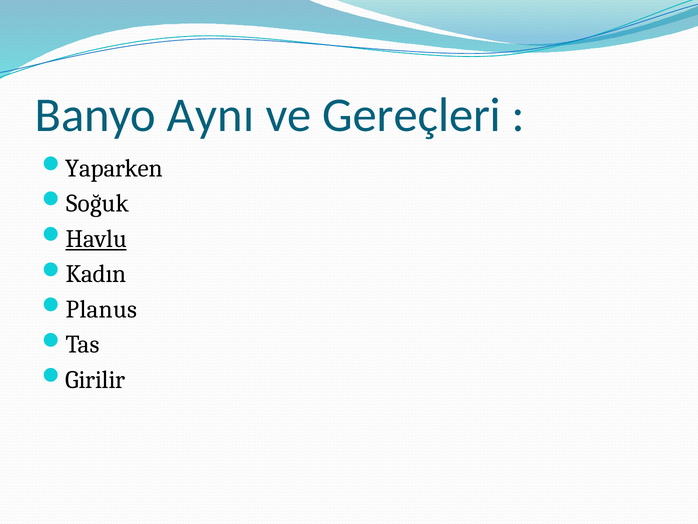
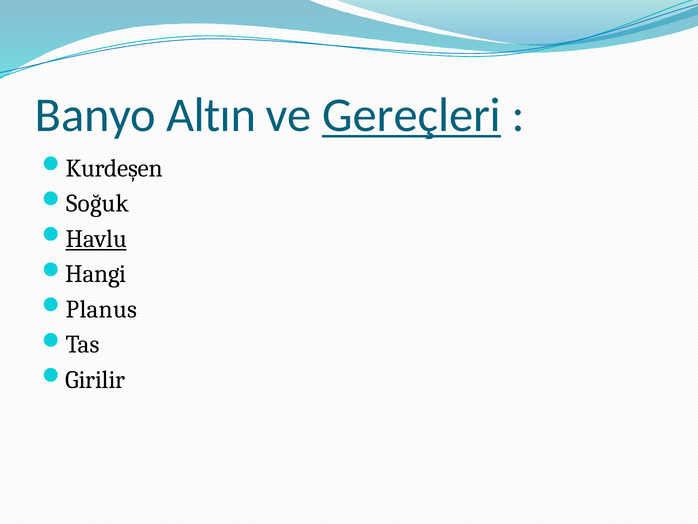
Aynı: Aynı -> Altın
Gereçleri underline: none -> present
Yaparken: Yaparken -> Kurdeşen
Kadın: Kadın -> Hangi
